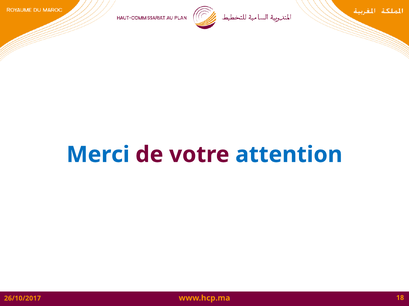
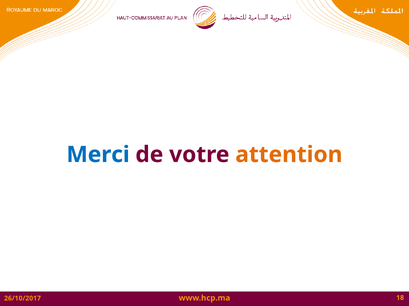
attention colour: blue -> orange
